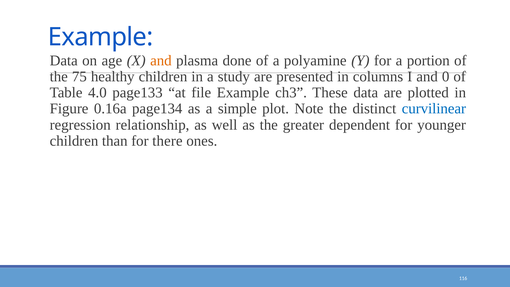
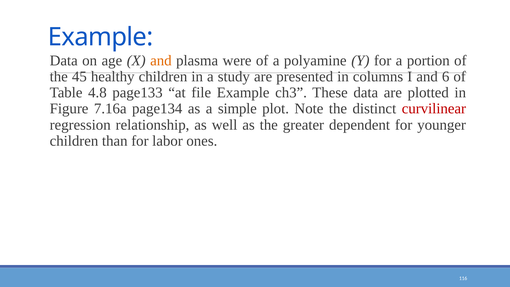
done: done -> were
75: 75 -> 45
0: 0 -> 6
4.0: 4.0 -> 4.8
0.16a: 0.16a -> 7.16a
curvilinear colour: blue -> red
there: there -> labor
